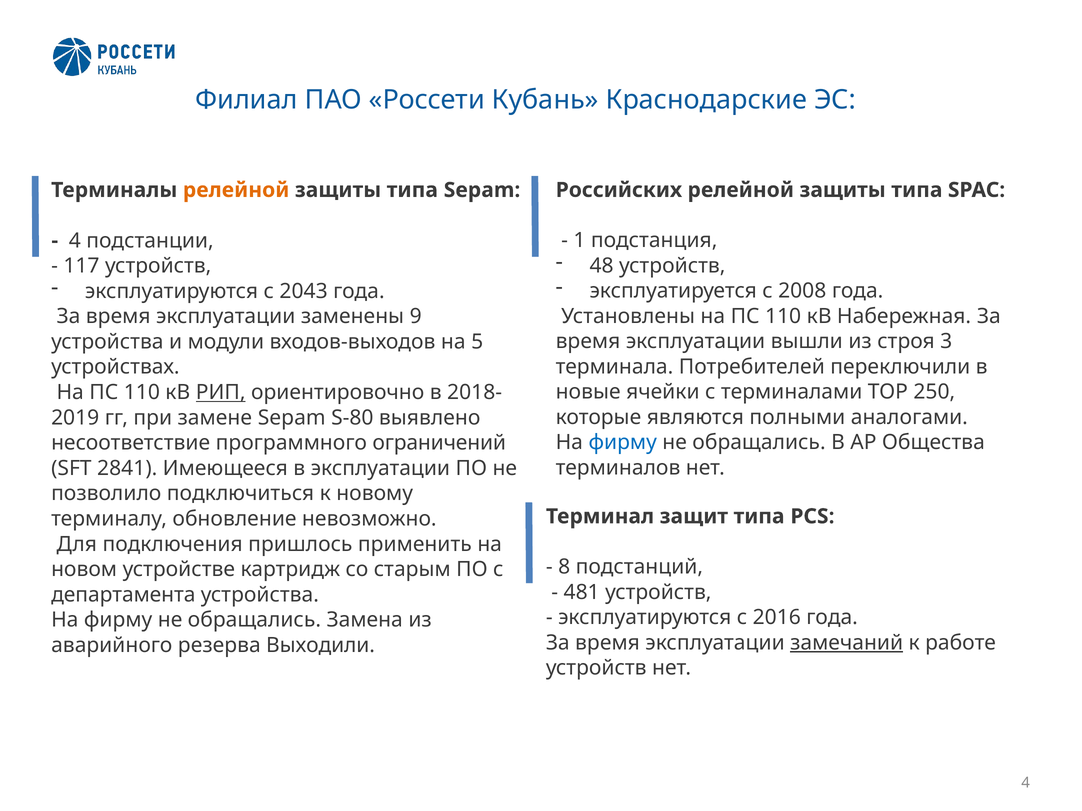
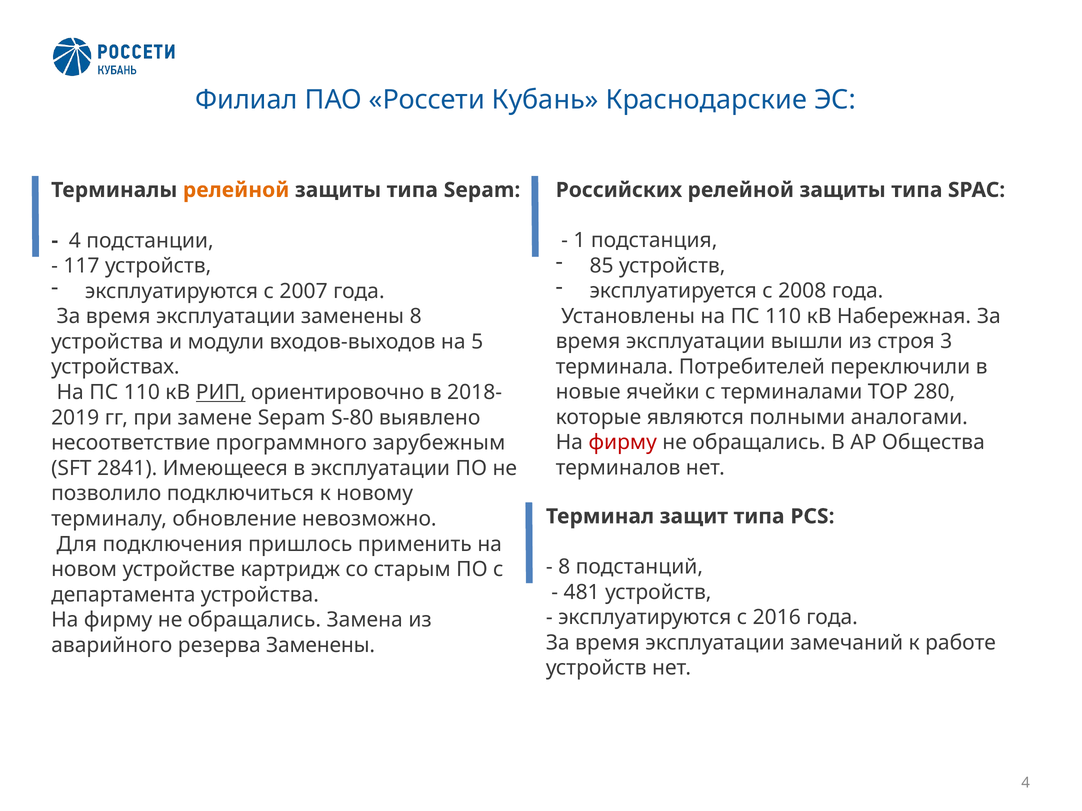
48: 48 -> 85
2043: 2043 -> 2007
заменены 9: 9 -> 8
250: 250 -> 280
фирму at (623, 443) colour: blue -> red
ограничений: ограничений -> зарубежным
замечаний underline: present -> none
резерва Выходили: Выходили -> Заменены
